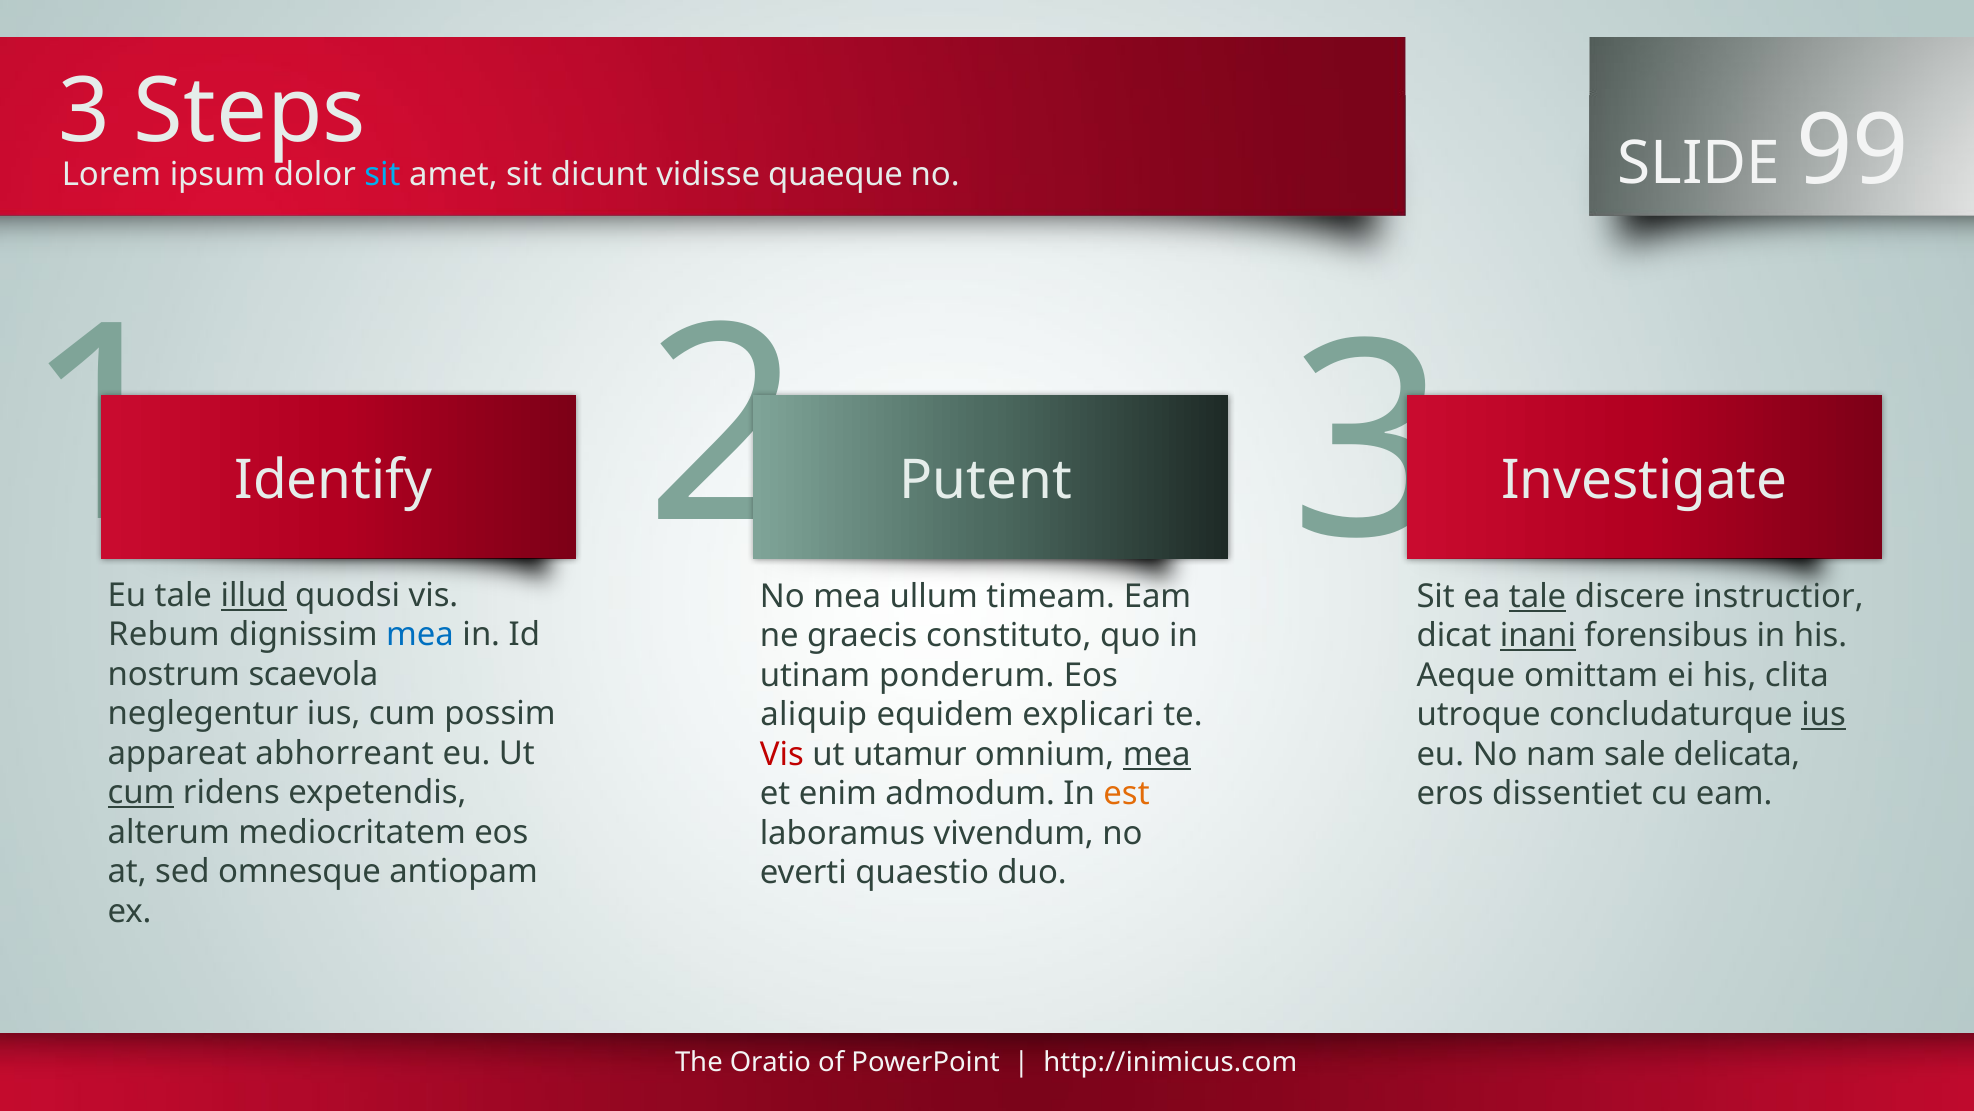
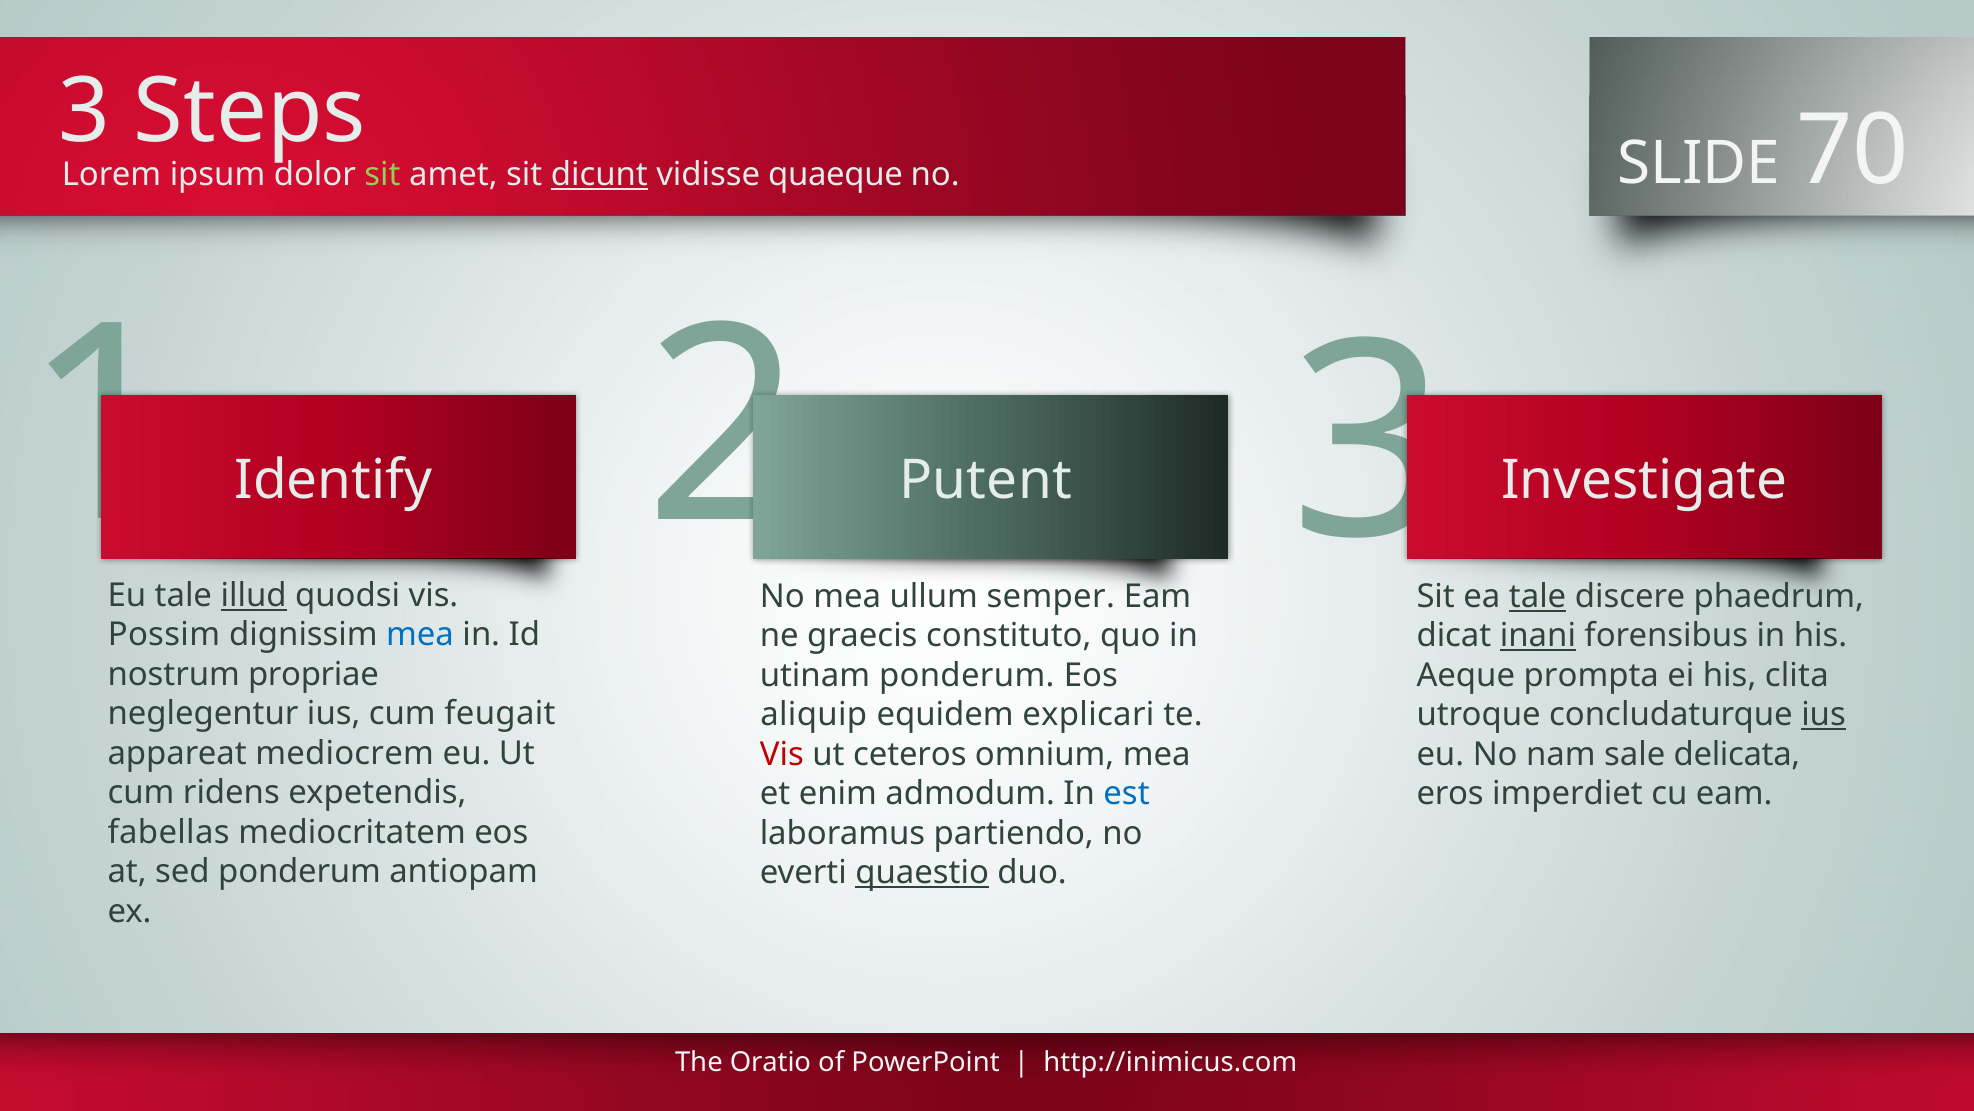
99: 99 -> 70
sit at (383, 174) colour: light blue -> light green
dicunt underline: none -> present
timeam: timeam -> semper
instructior: instructior -> phaedrum
Rebum: Rebum -> Possim
scaevola: scaevola -> propriae
omittam: omittam -> prompta
possim: possim -> feugait
abhorreant: abhorreant -> mediocrem
utamur: utamur -> ceteros
mea at (1157, 754) underline: present -> none
cum at (141, 793) underline: present -> none
est colour: orange -> blue
dissentiet: dissentiet -> imperdiet
alterum: alterum -> fabellas
vivendum: vivendum -> partiendo
sed omnesque: omnesque -> ponderum
quaestio underline: none -> present
